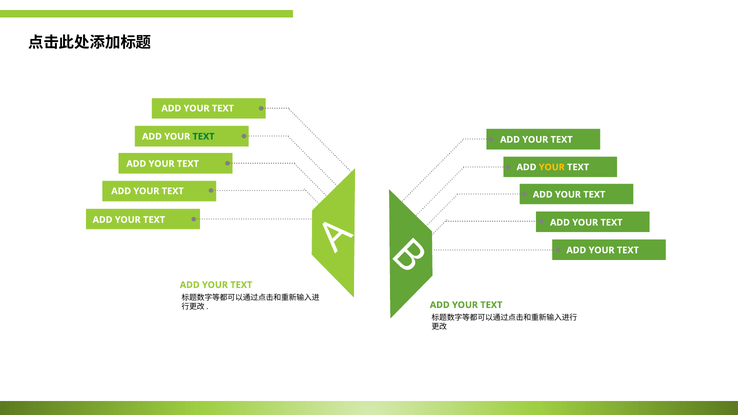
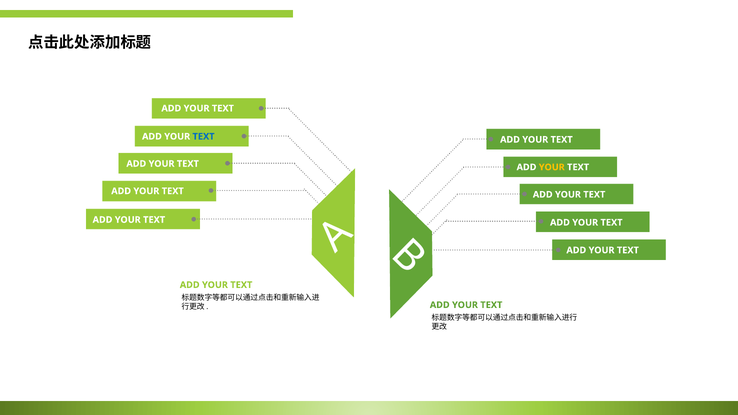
TEXT at (204, 137) colour: green -> blue
